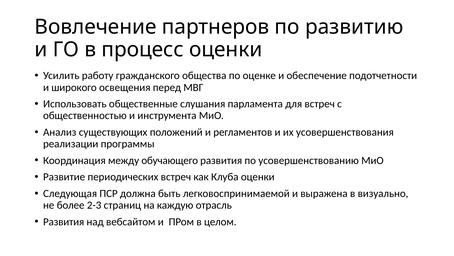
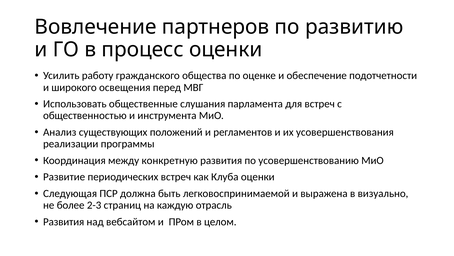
обучающего: обучающего -> конкретную
